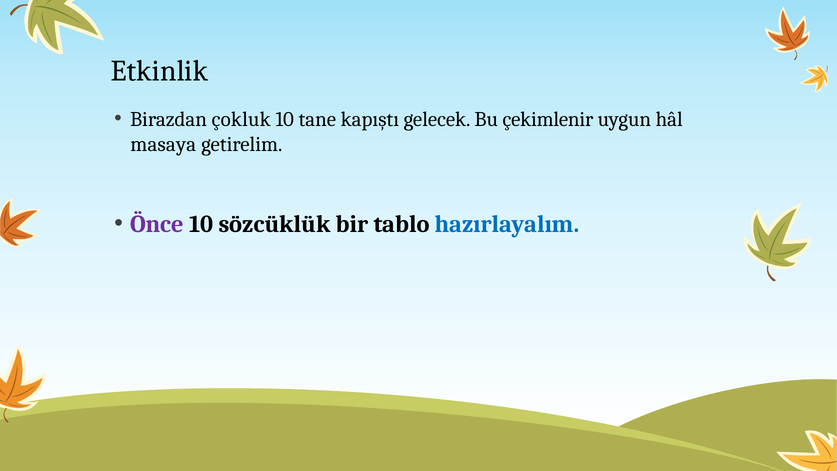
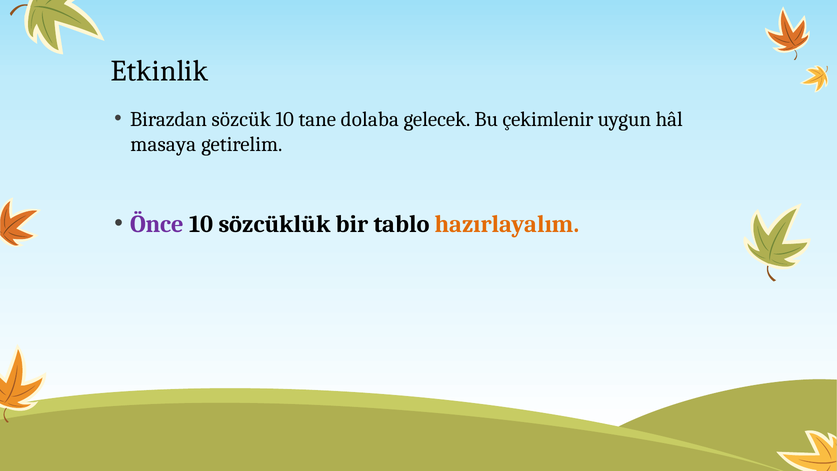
çokluk: çokluk -> sözcük
kapıştı: kapıştı -> dolaba
hazırlayalım colour: blue -> orange
